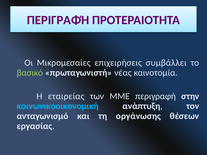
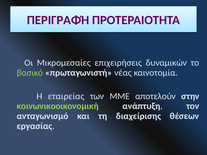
συμβάλλει: συμβάλλει -> δυναμικών
ΜΜΕ περιγραφή: περιγραφή -> αποτελούν
κοινωνικοοικονομική colour: light blue -> light green
οργάνωσης: οργάνωσης -> διαχείρισης
